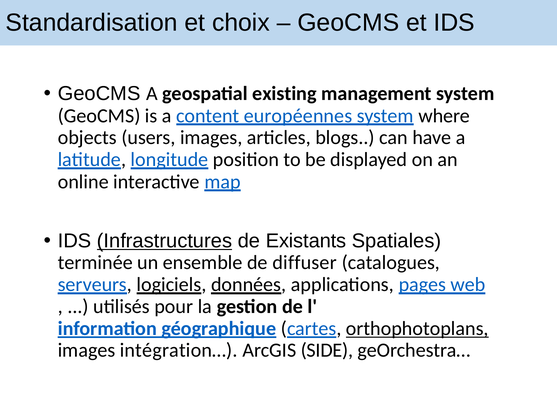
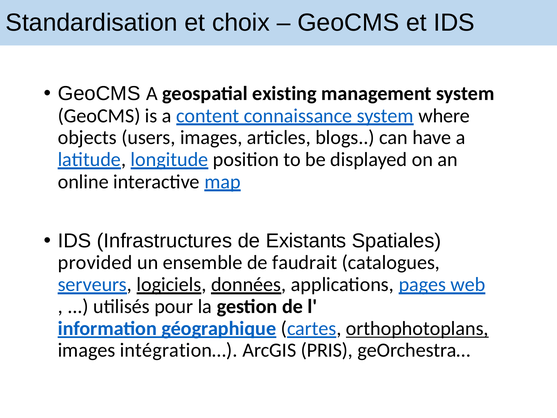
européennes: européennes -> connaissance
Infrastructures underline: present -> none
terminée: terminée -> provided
diffuser: diffuser -> faudrait
SIDE: SIDE -> PRIS
